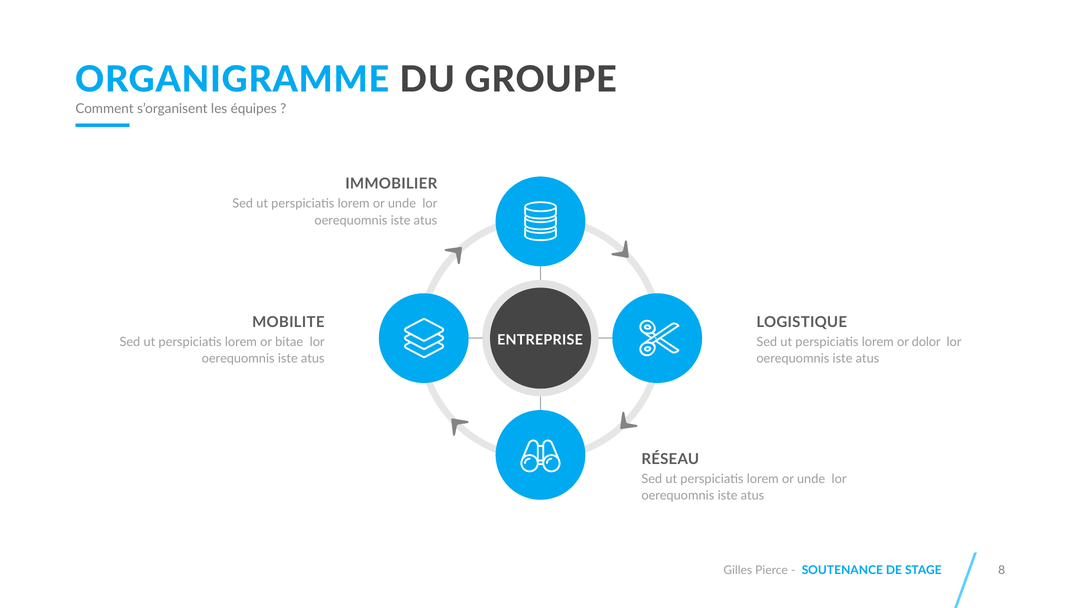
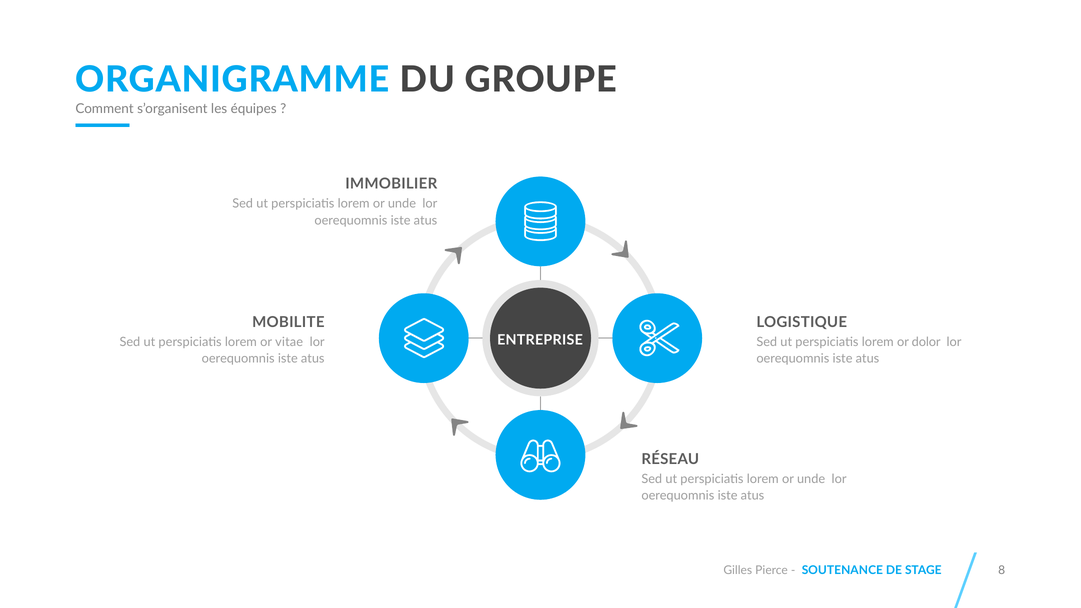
bitae: bitae -> vitae
